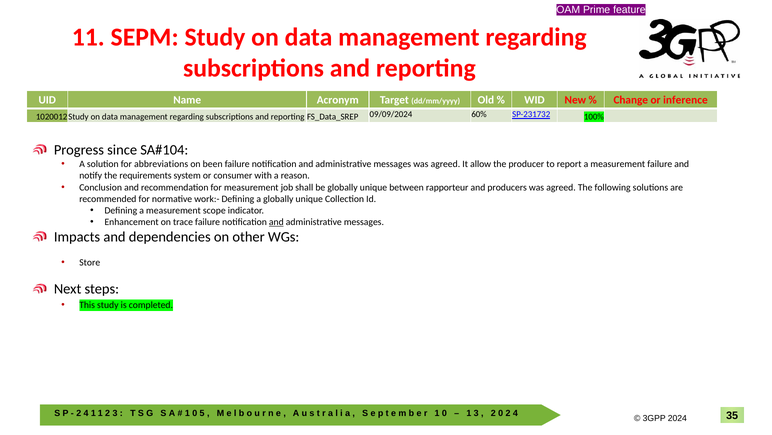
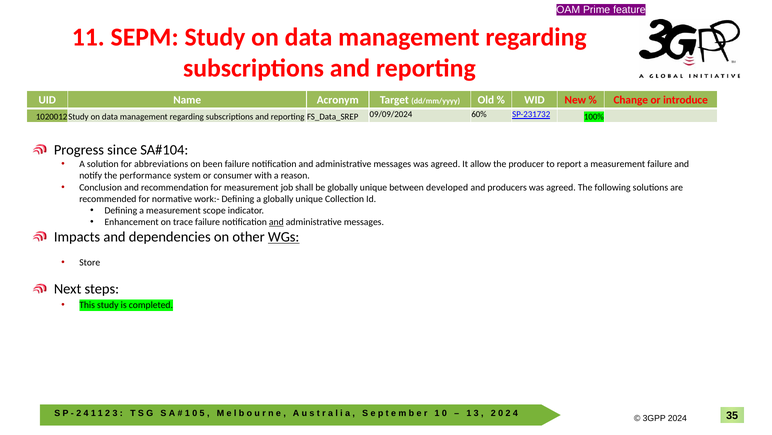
inference: inference -> introduce
requirements: requirements -> performance
rapporteur: rapporteur -> developed
WGs underline: none -> present
